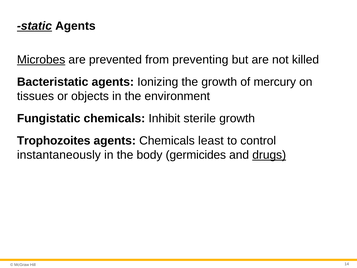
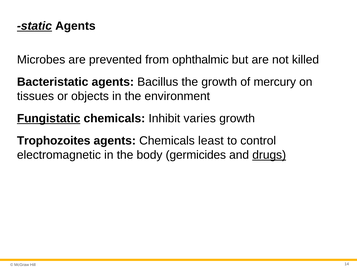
Microbes underline: present -> none
preventing: preventing -> ophthalmic
Ionizing: Ionizing -> Bacillus
Fungistatic underline: none -> present
sterile: sterile -> varies
instantaneously: instantaneously -> electromagnetic
